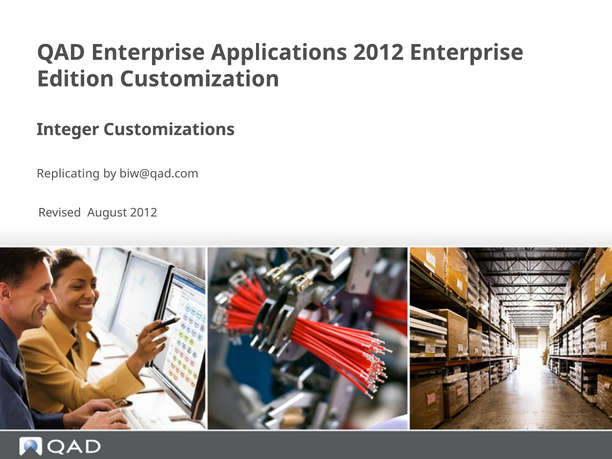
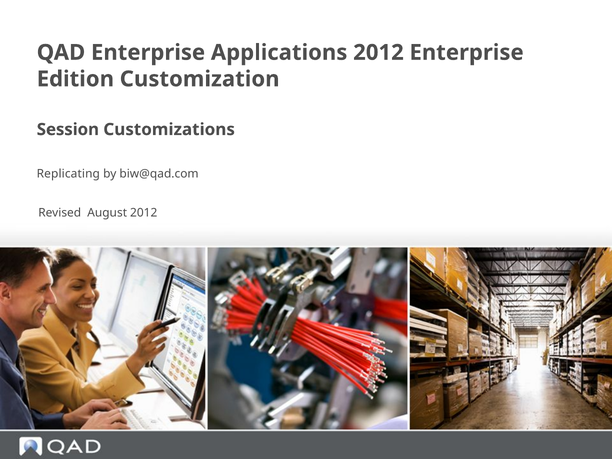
Integer: Integer -> Session
